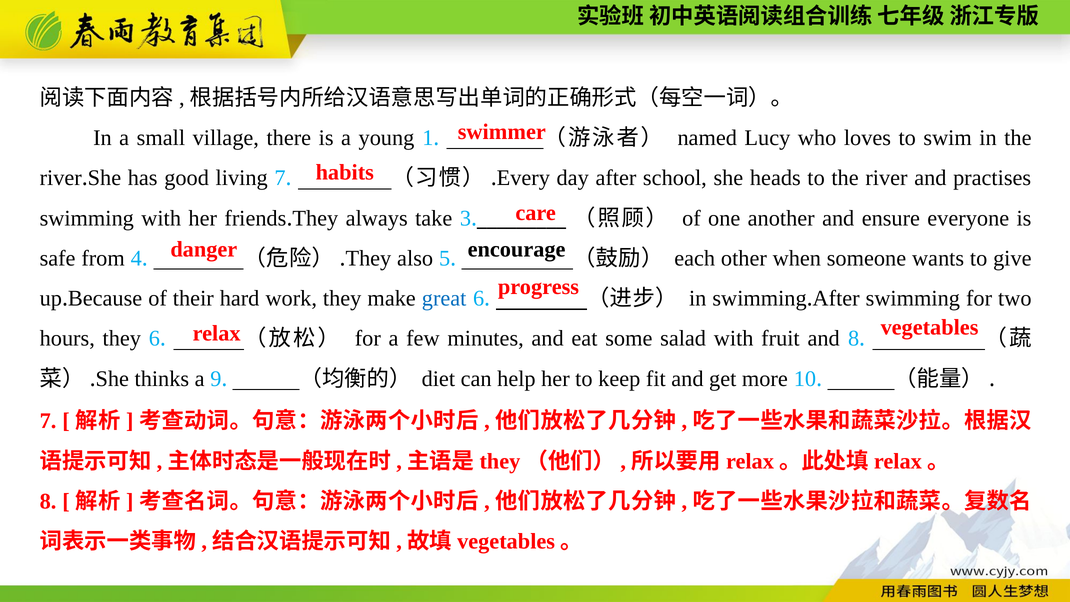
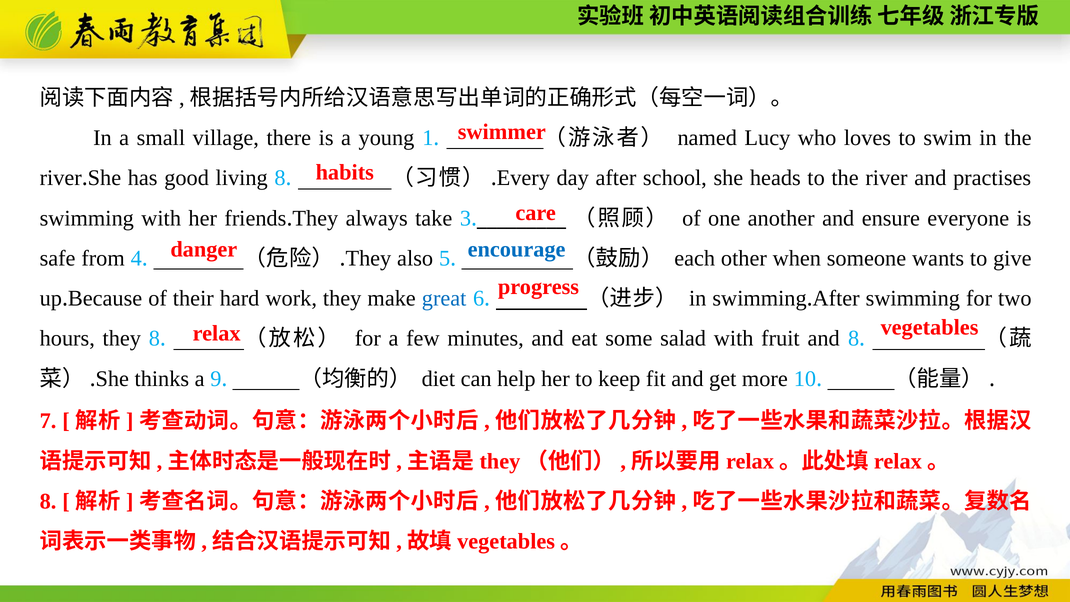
living 7: 7 -> 8
encourage colour: black -> blue
they 6: 6 -> 8
